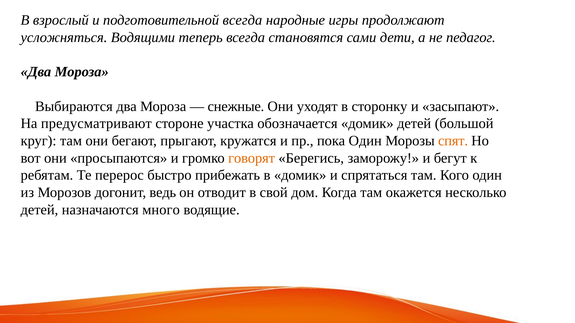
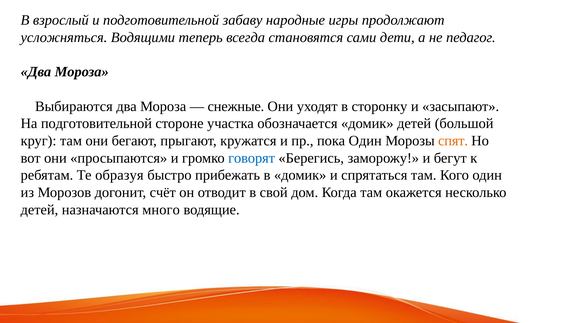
подготовительной всегда: всегда -> забаву
На предусматривают: предусматривают -> подготовительной
говорят colour: orange -> blue
перерос: перерос -> образуя
ведь: ведь -> счёт
